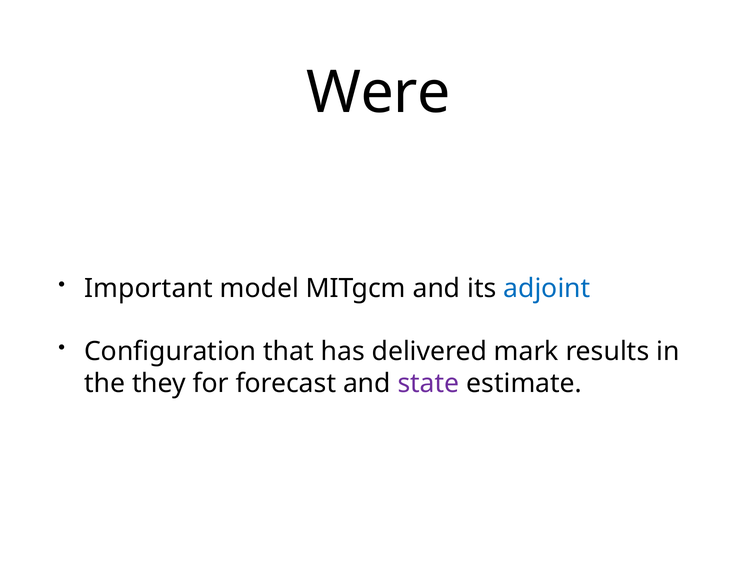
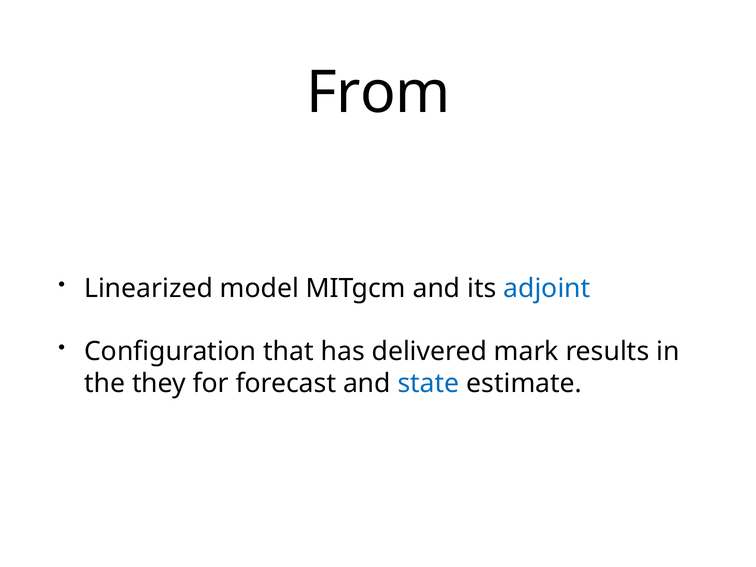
Were: Were -> From
Important: Important -> Linearized
state colour: purple -> blue
